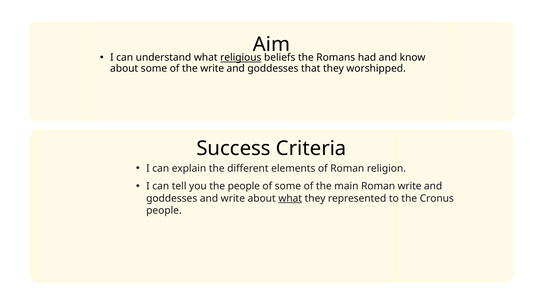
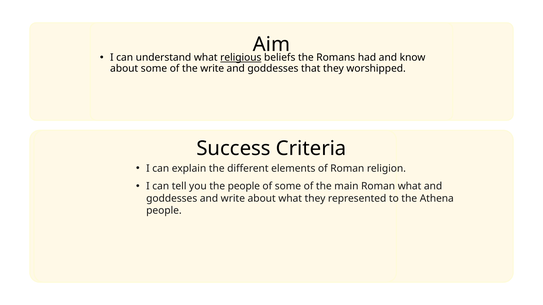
Roman write: write -> what
what at (290, 199) underline: present -> none
Cronus: Cronus -> Athena
